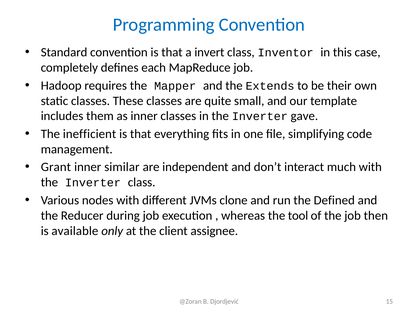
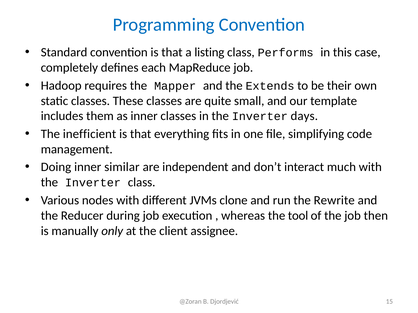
invert: invert -> listing
Inventor: Inventor -> Performs
gave: gave -> days
Grant: Grant -> Doing
Defined: Defined -> Rewrite
available: available -> manually
